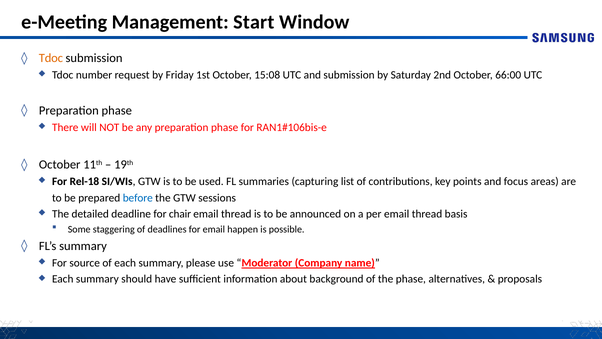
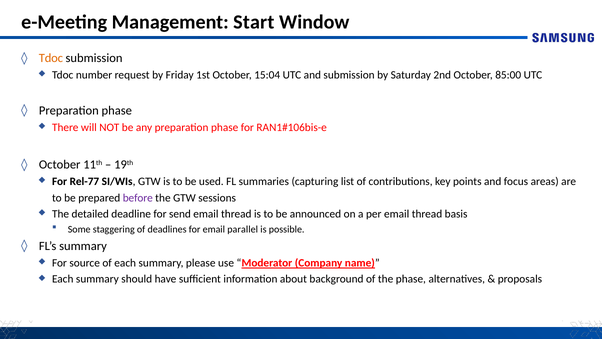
15:08: 15:08 -> 15:04
66:00: 66:00 -> 85:00
Rel-18: Rel-18 -> Rel-77
before colour: blue -> purple
chair: chair -> send
happen: happen -> parallel
